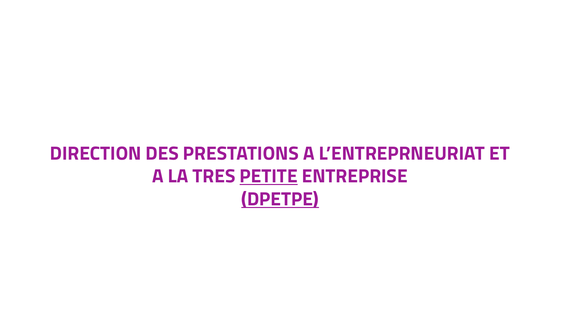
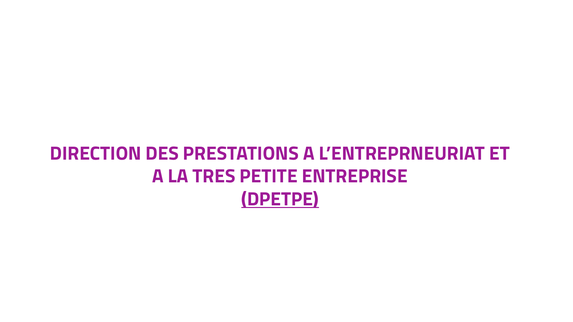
PETITE underline: present -> none
